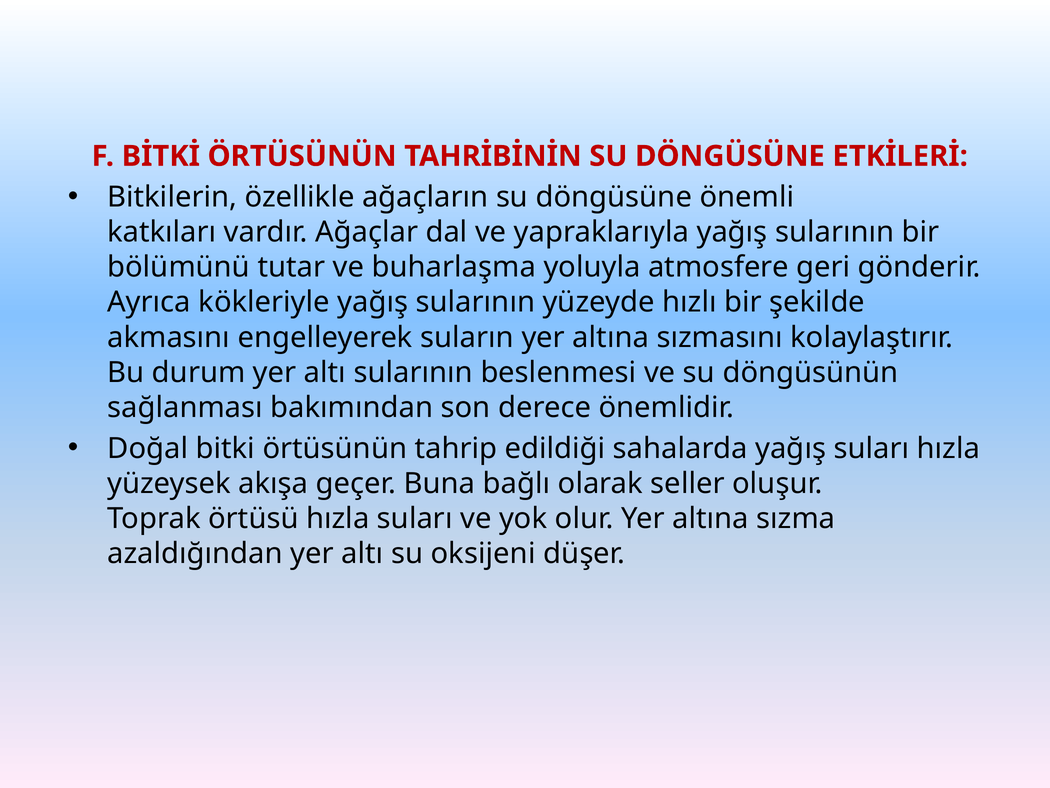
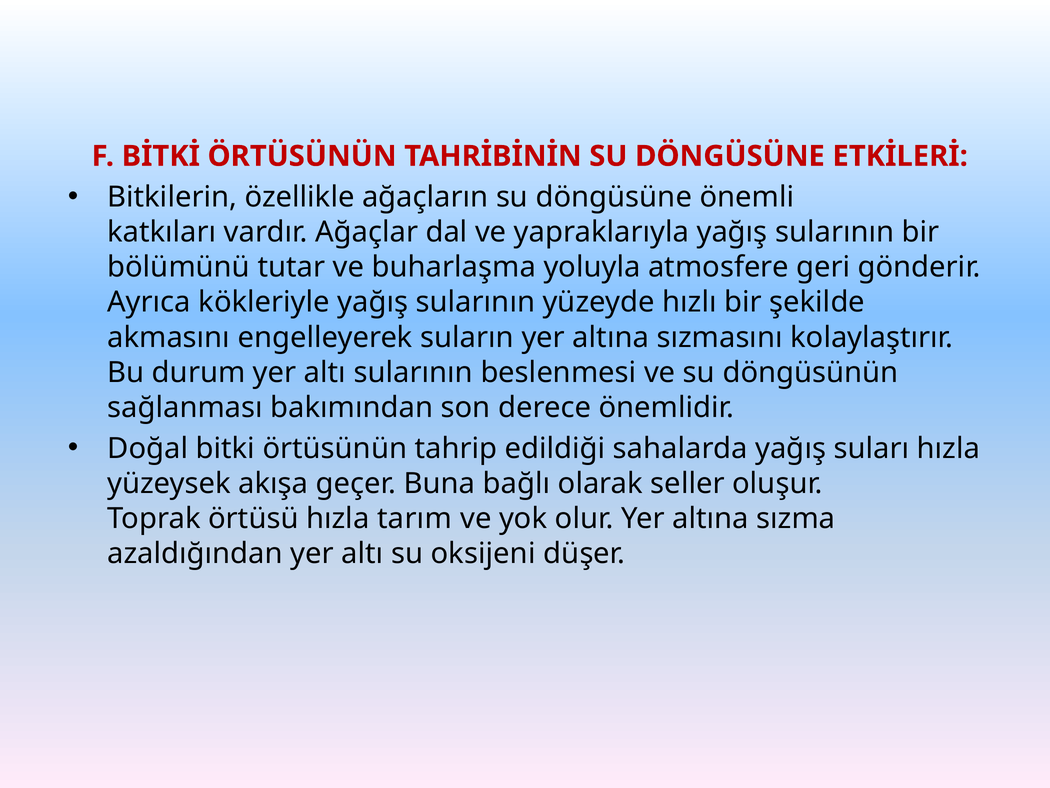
hızla suları: suları -> tarım
